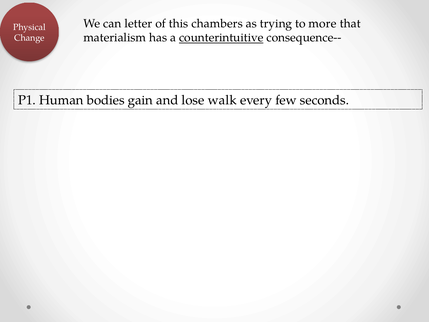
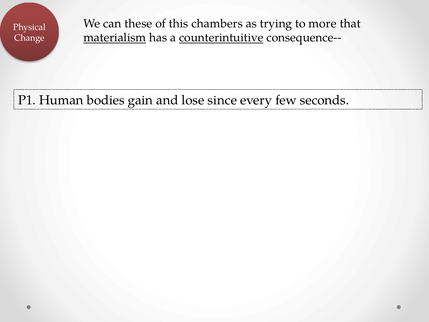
letter: letter -> these
materialism underline: none -> present
walk: walk -> since
